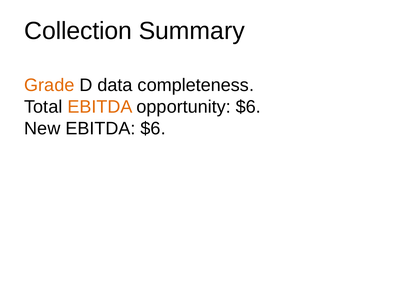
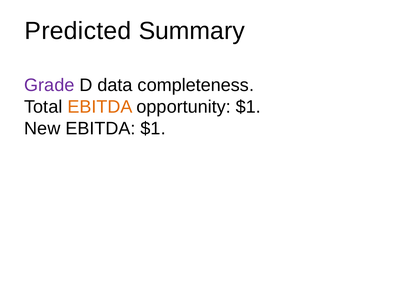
Collection: Collection -> Predicted
Grade colour: orange -> purple
opportunity $6: $6 -> $1
EBITDA $6: $6 -> $1
